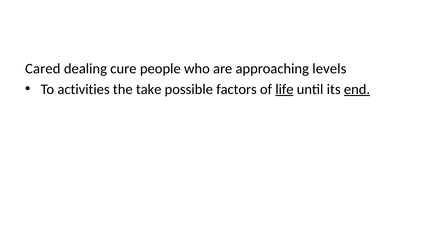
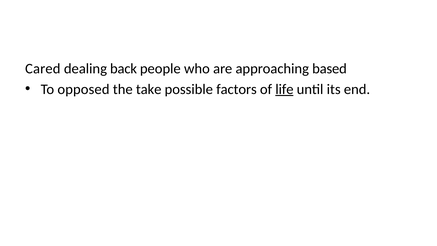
cure: cure -> back
levels: levels -> based
activities: activities -> opposed
end underline: present -> none
